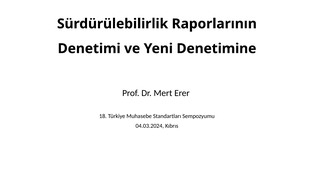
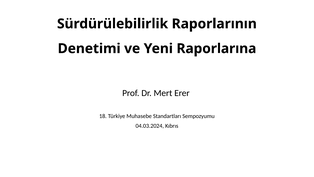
Denetimine: Denetimine -> Raporlarına
